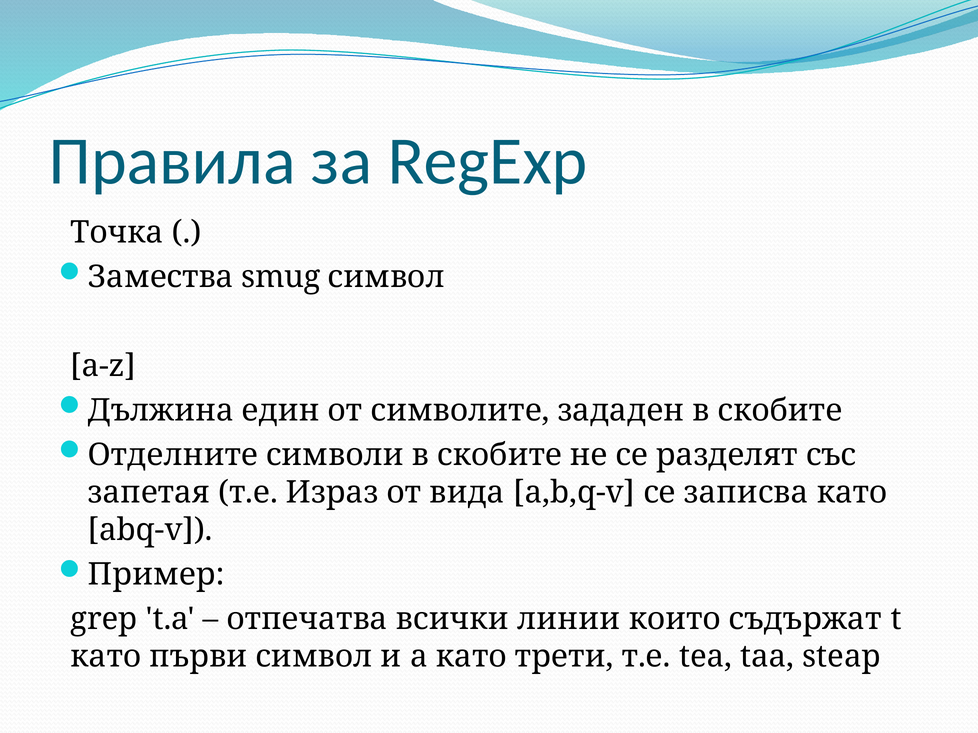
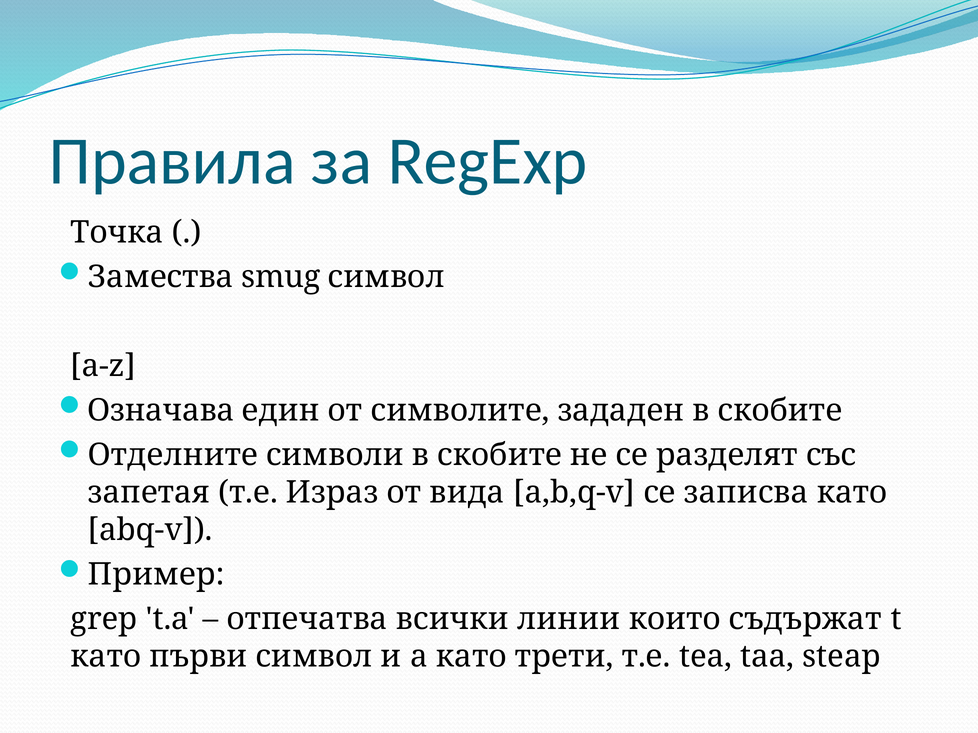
Дължина: Дължина -> Означава
